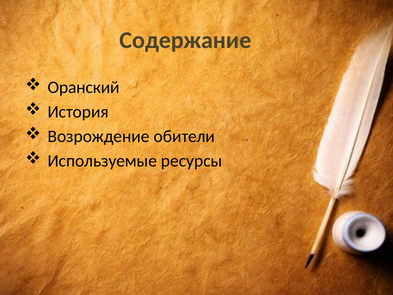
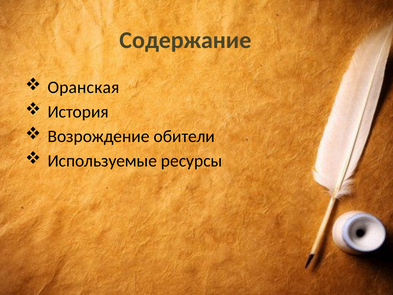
Оранский: Оранский -> Оранская
